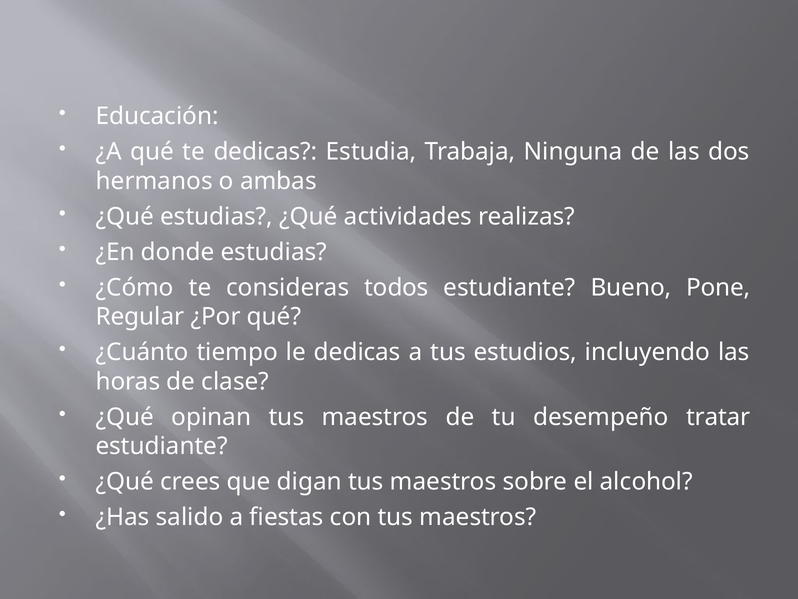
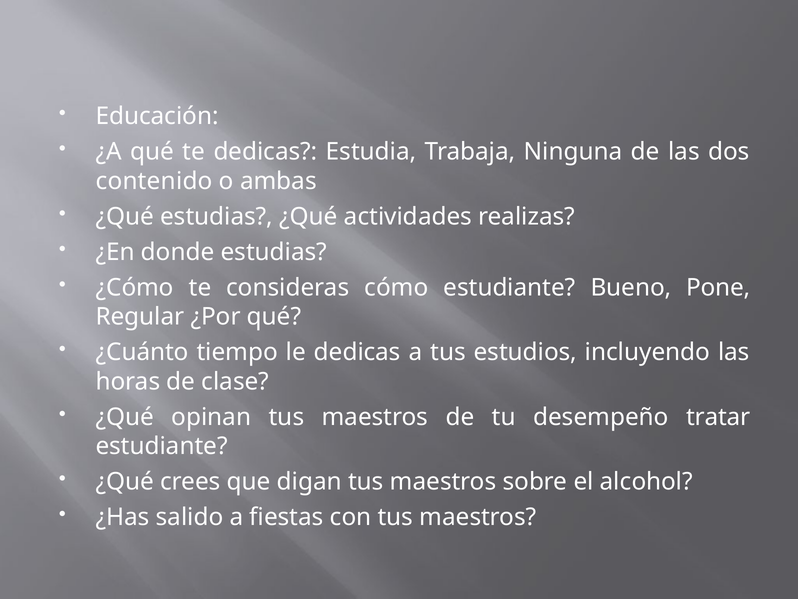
hermanos: hermanos -> contenido
todos: todos -> cómo
